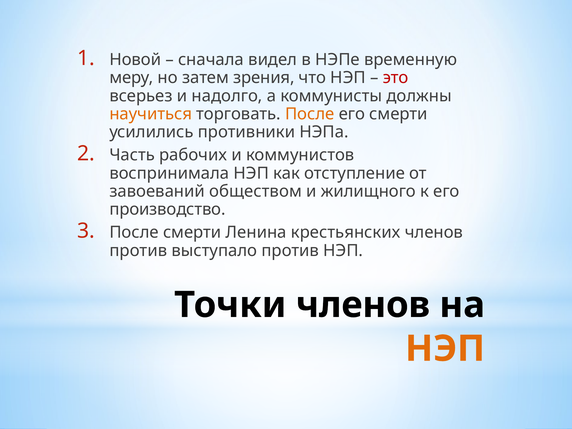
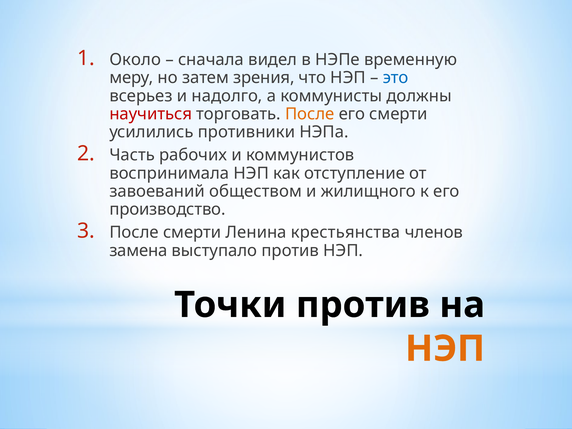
Новой: Новой -> Около
это colour: red -> blue
научиться colour: orange -> red
крестьянских: крестьянских -> крестьянства
против at (138, 250): против -> замена
Точки членов: членов -> против
